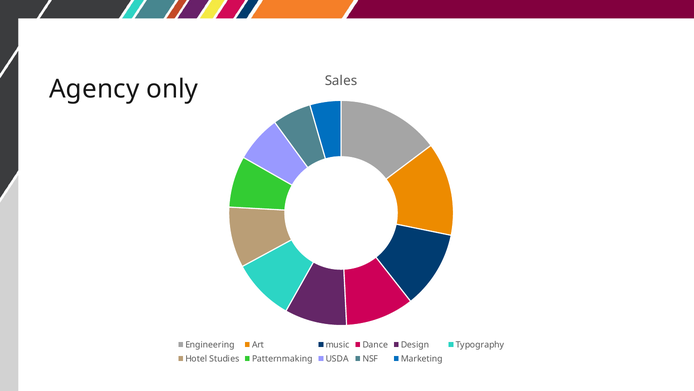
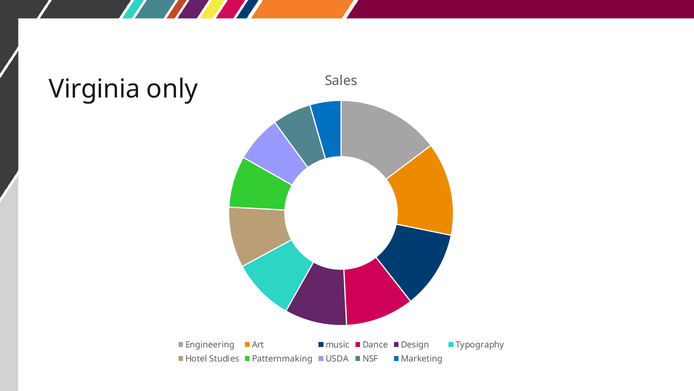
Agency: Agency -> Virginia
